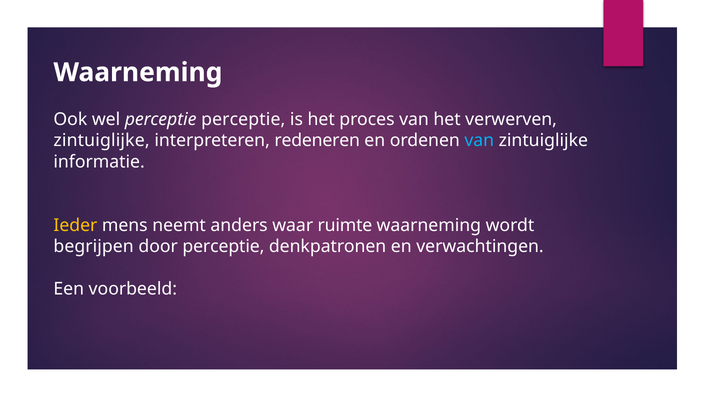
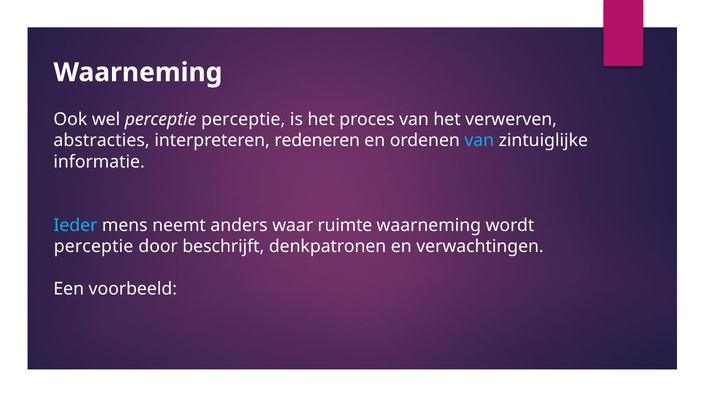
zintuiglijke at (102, 140): zintuiglijke -> abstracties
Ieder colour: yellow -> light blue
begrijpen at (94, 246): begrijpen -> perceptie
door perceptie: perceptie -> beschrijft
